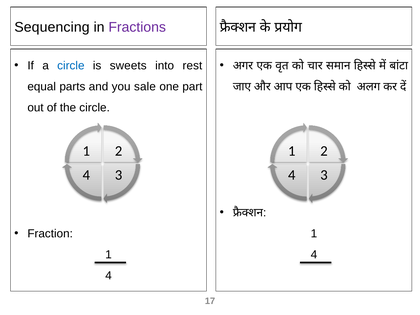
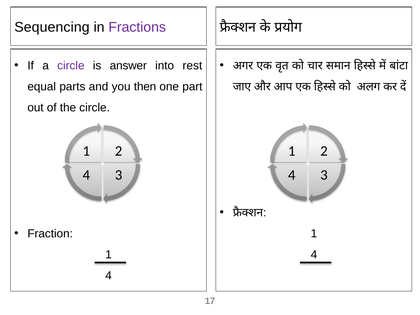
circle at (71, 66) colour: blue -> purple
sweets: sweets -> answer
sale: sale -> then
